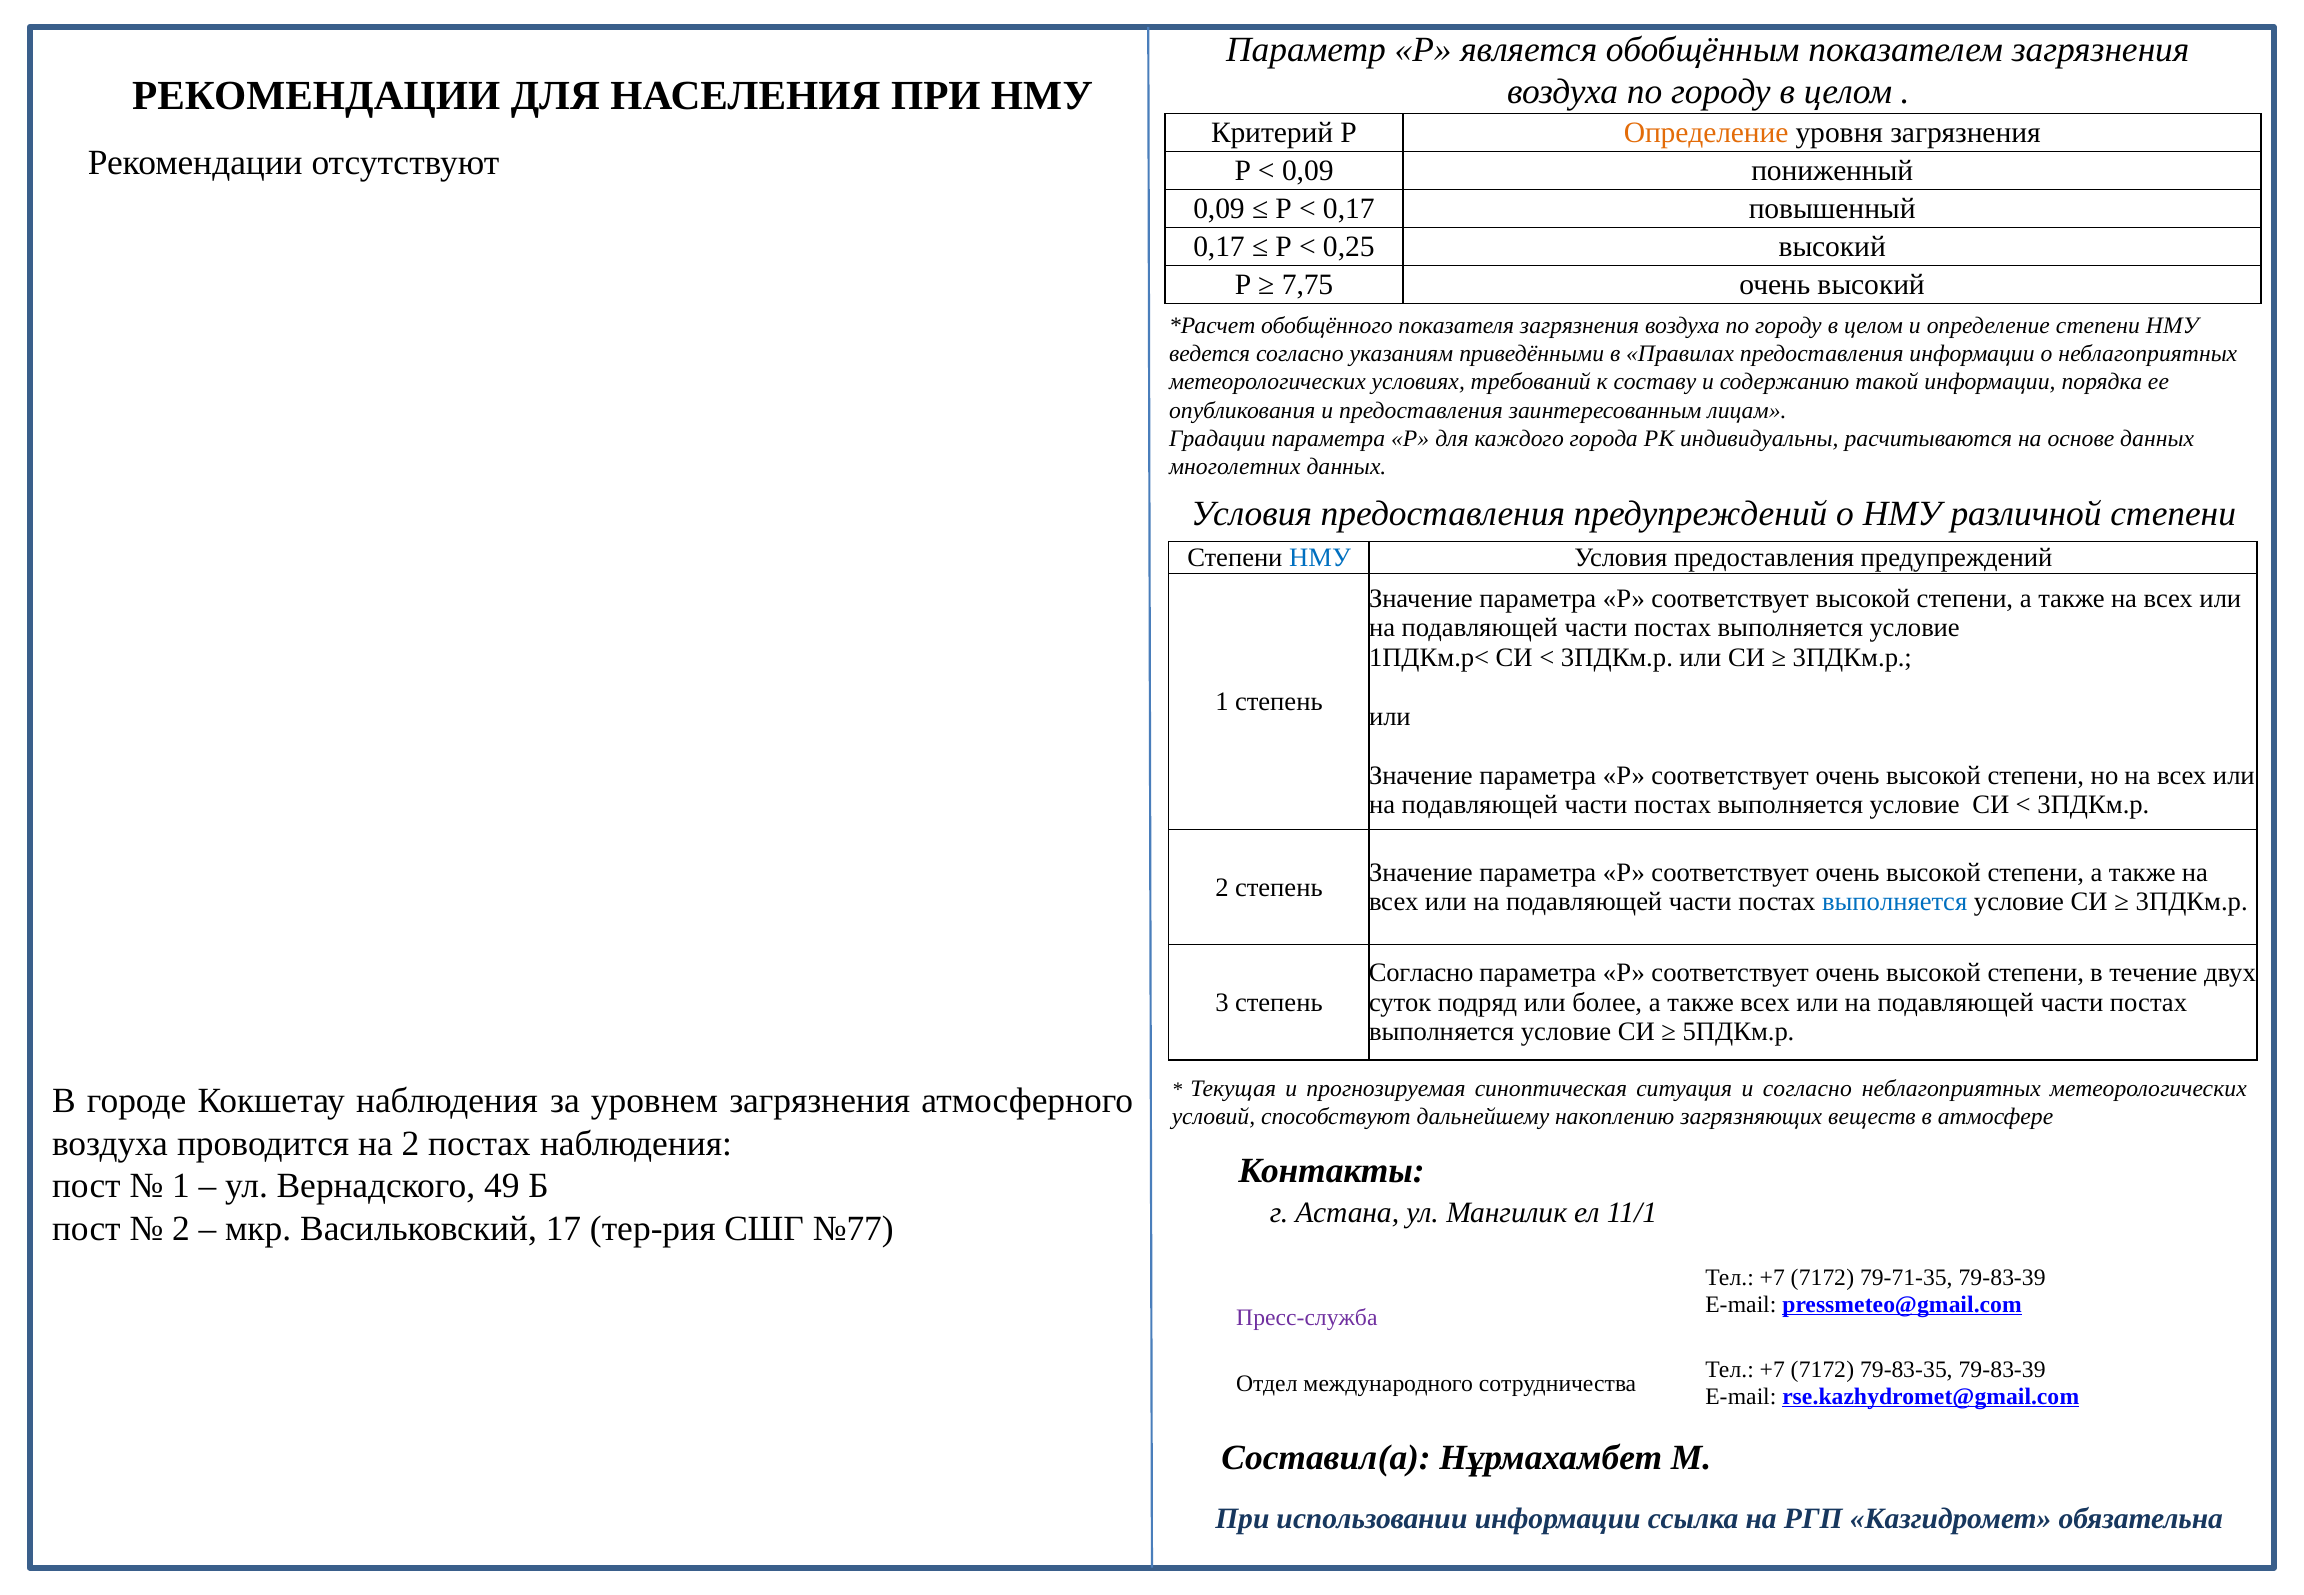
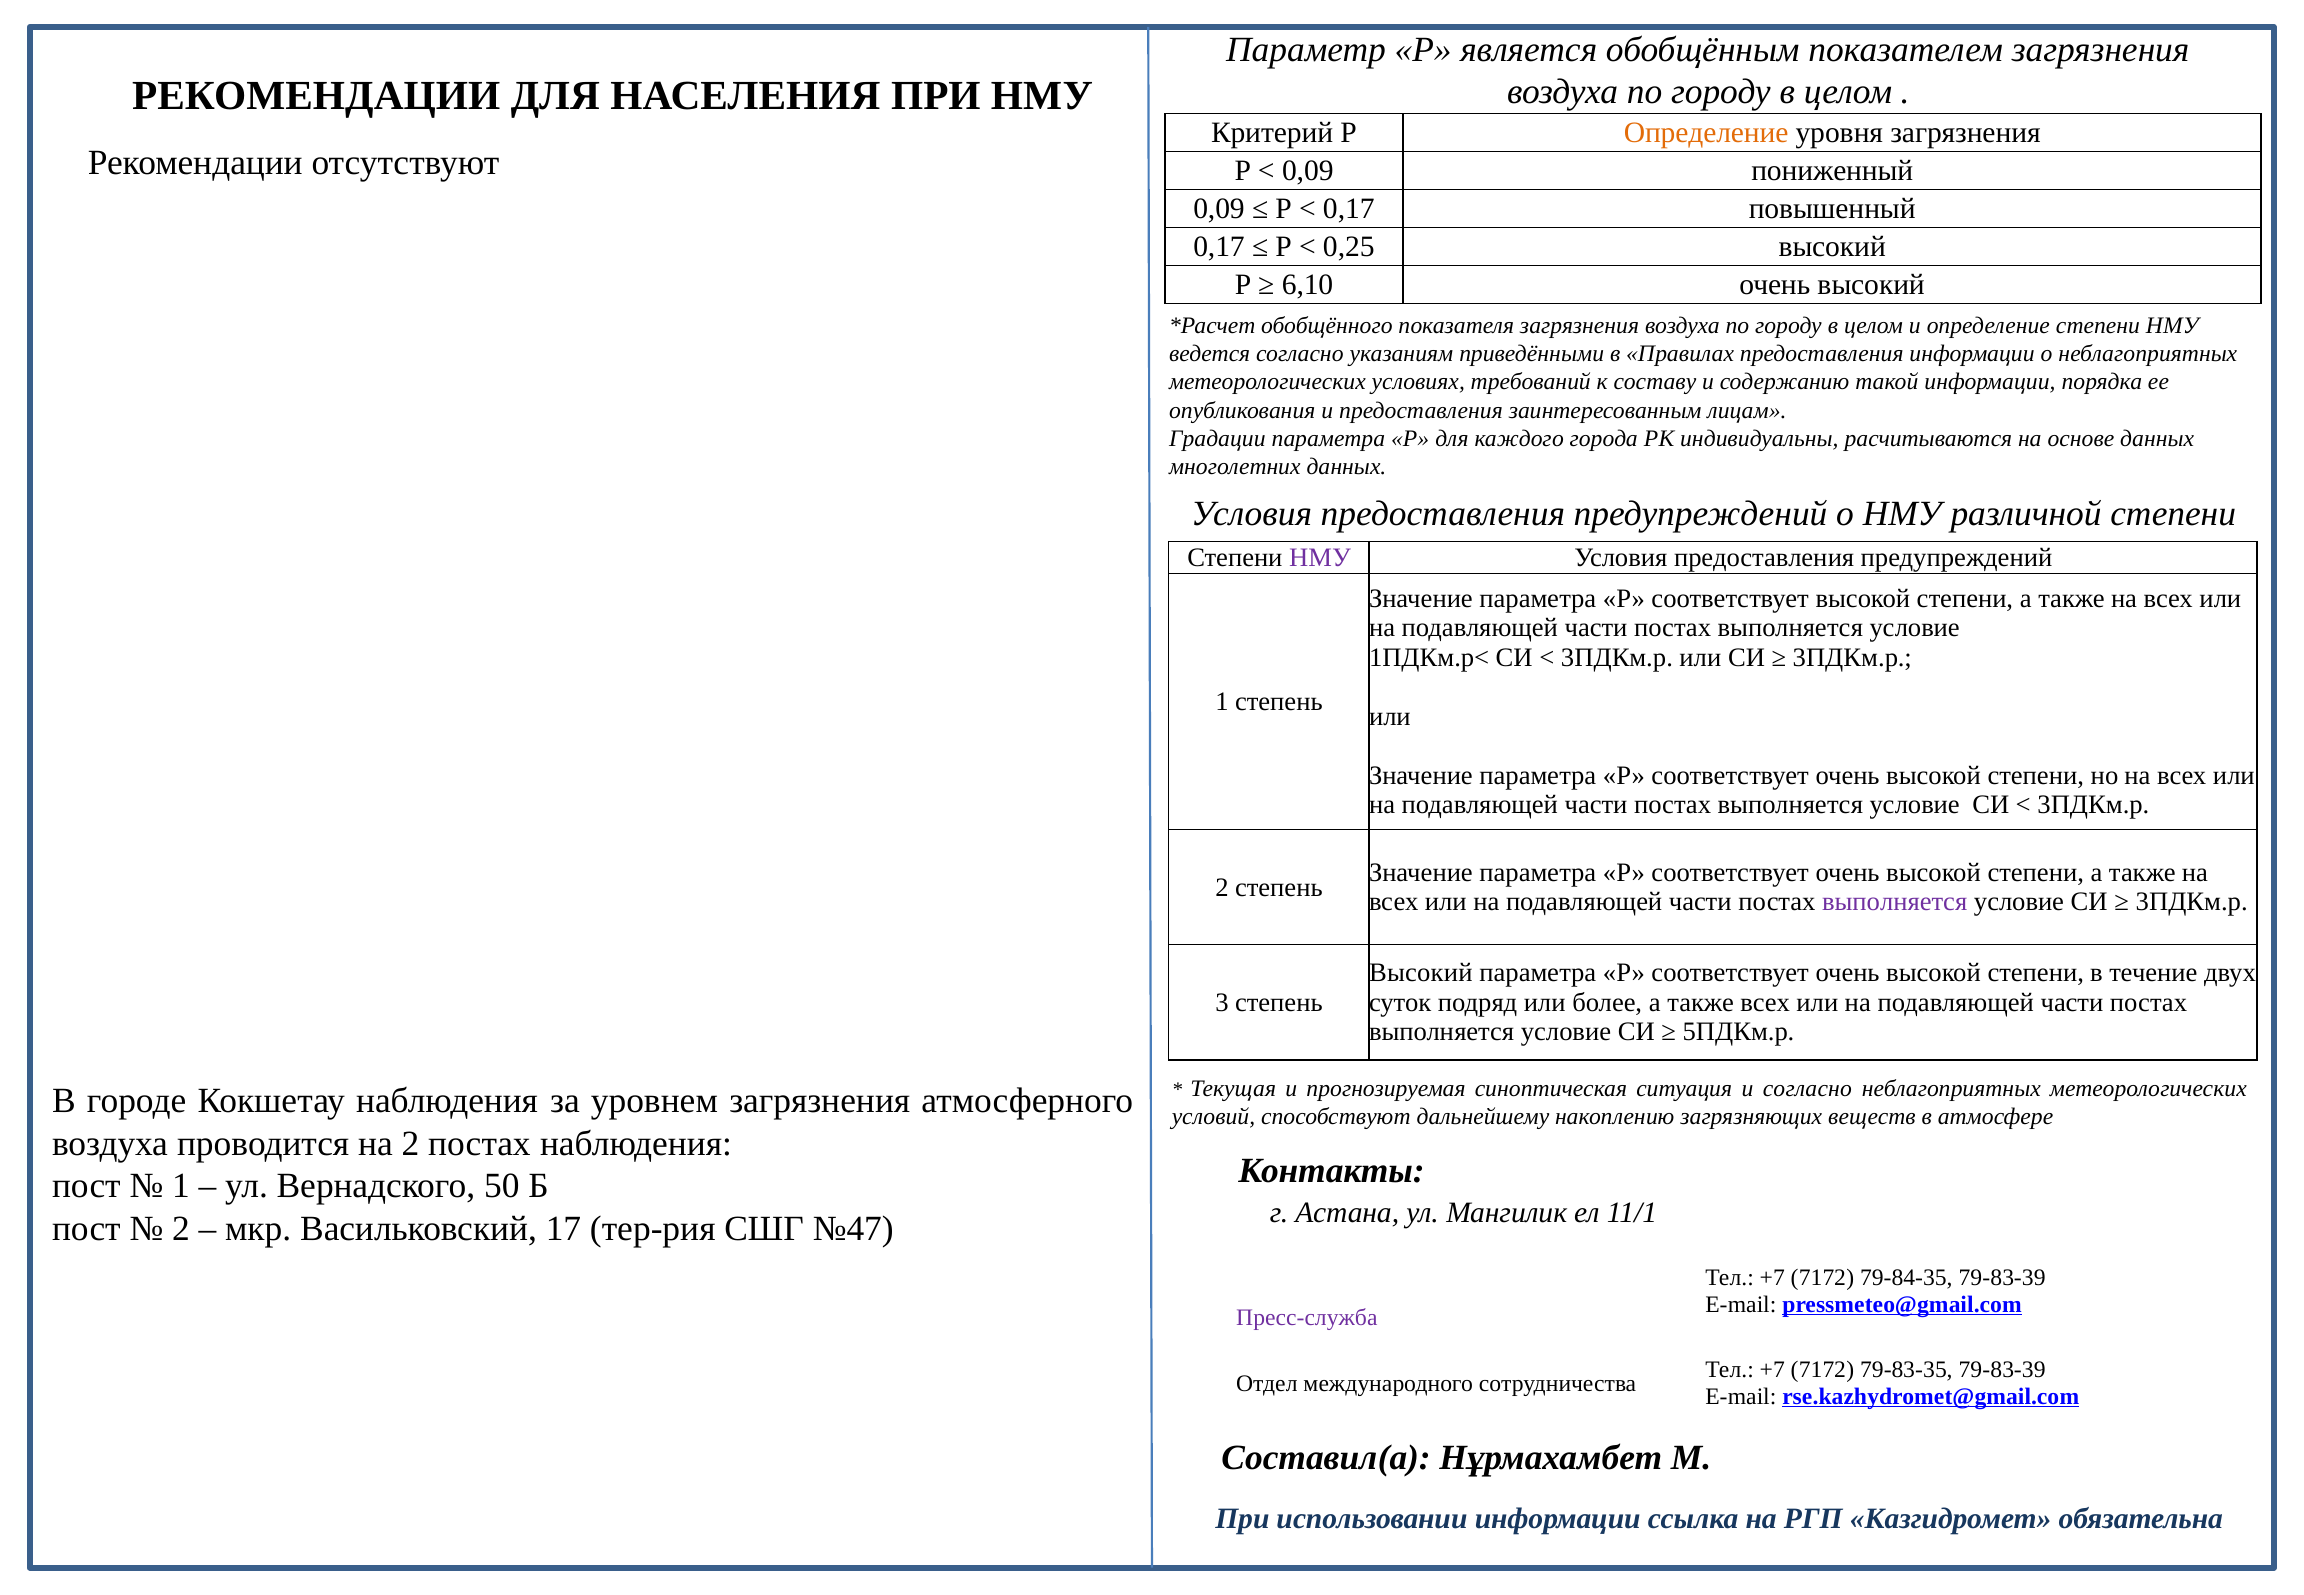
7,75: 7,75 -> 6,10
НМУ at (1320, 558) colour: blue -> purple
выполняется at (1895, 902) colour: blue -> purple
Согласно at (1421, 973): Согласно -> Высокий
49: 49 -> 50
№77: №77 -> №47
79-71-35: 79-71-35 -> 79-84-35
